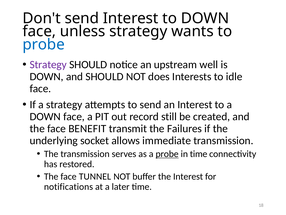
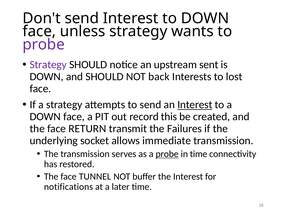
probe at (44, 44) colour: blue -> purple
well: well -> sent
does: does -> back
idle: idle -> lost
Interest at (195, 104) underline: none -> present
still: still -> this
BENEFIT: BENEFIT -> RETURN
